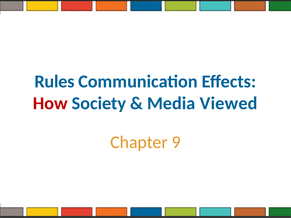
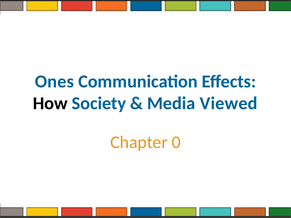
Rules: Rules -> Ones
How colour: red -> black
9: 9 -> 0
